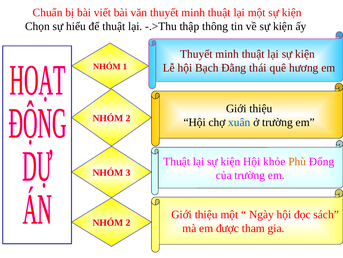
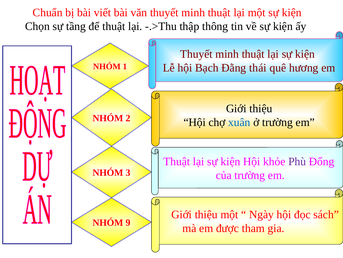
hiểu: hiểu -> tầng
Phù colour: orange -> purple
2 at (128, 222): 2 -> 9
